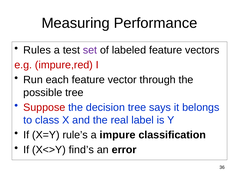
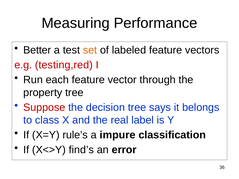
Rules: Rules -> Better
set colour: purple -> orange
impure,red: impure,red -> testing,red
possible: possible -> property
